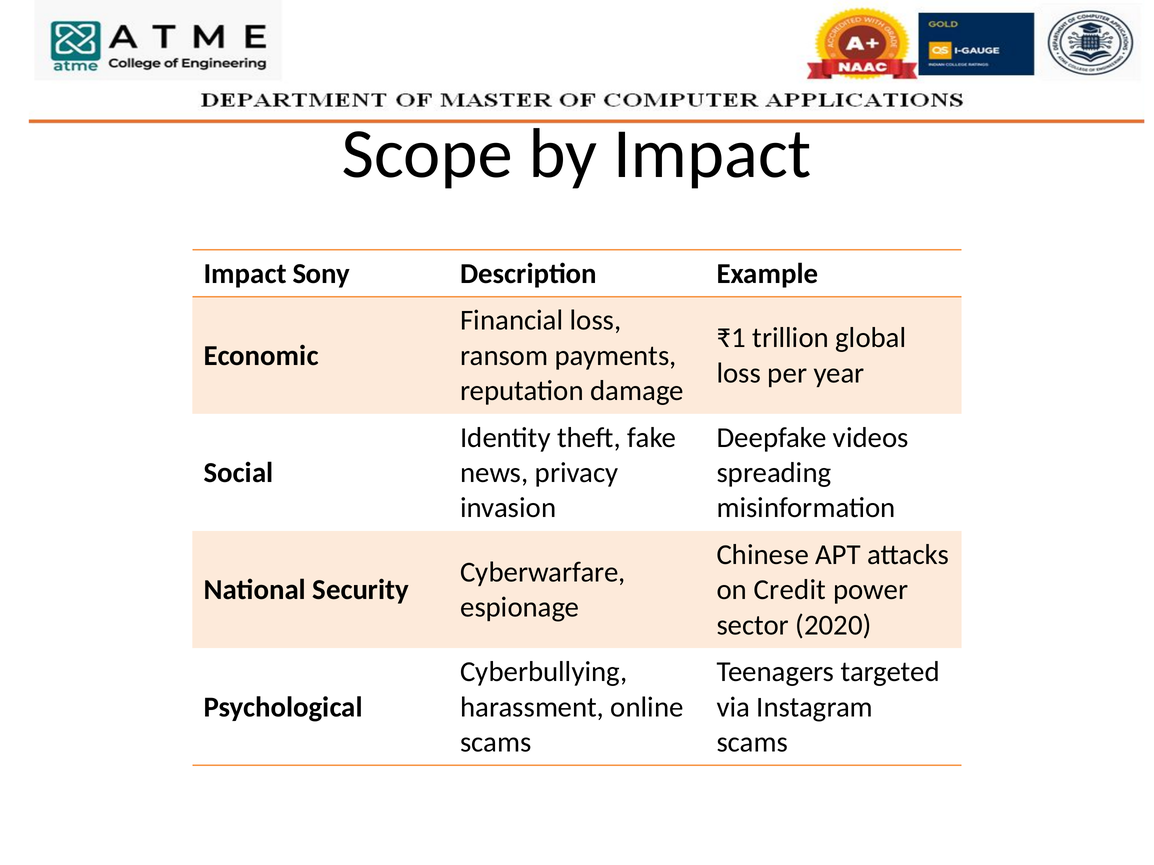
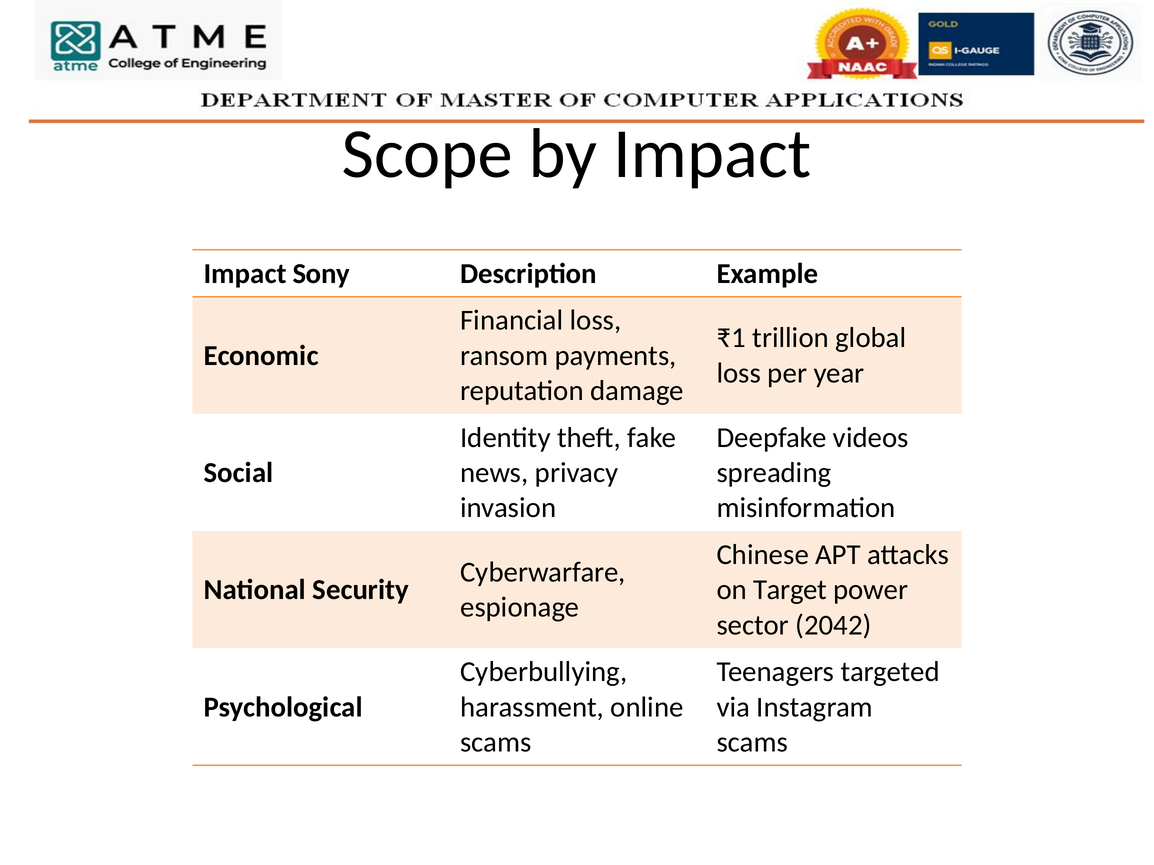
Credit: Credit -> Target
2020: 2020 -> 2042
